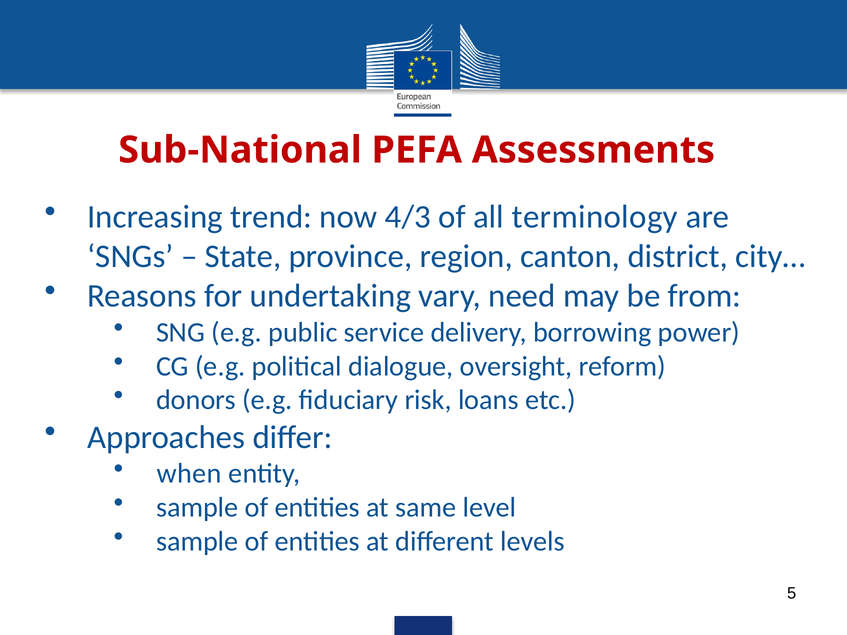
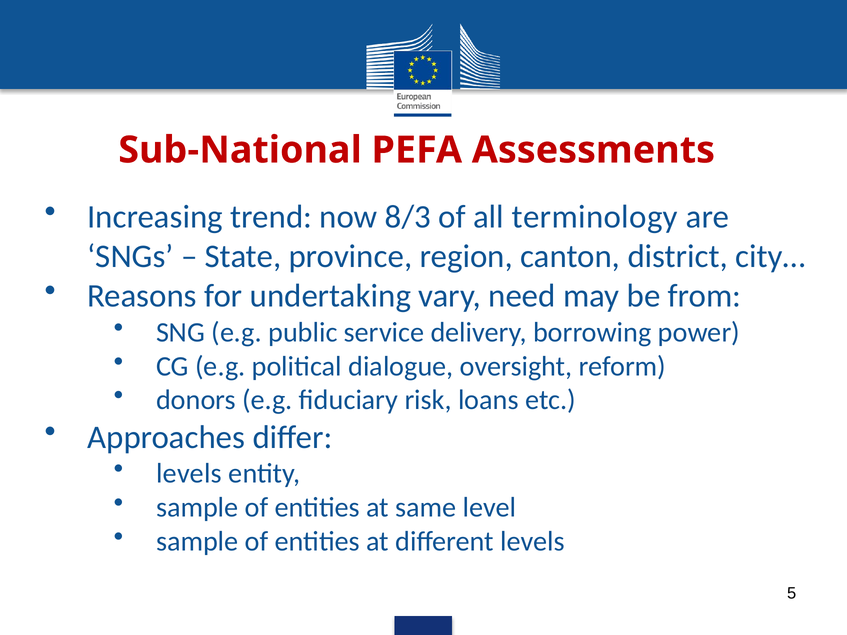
4/3: 4/3 -> 8/3
when at (189, 474): when -> levels
